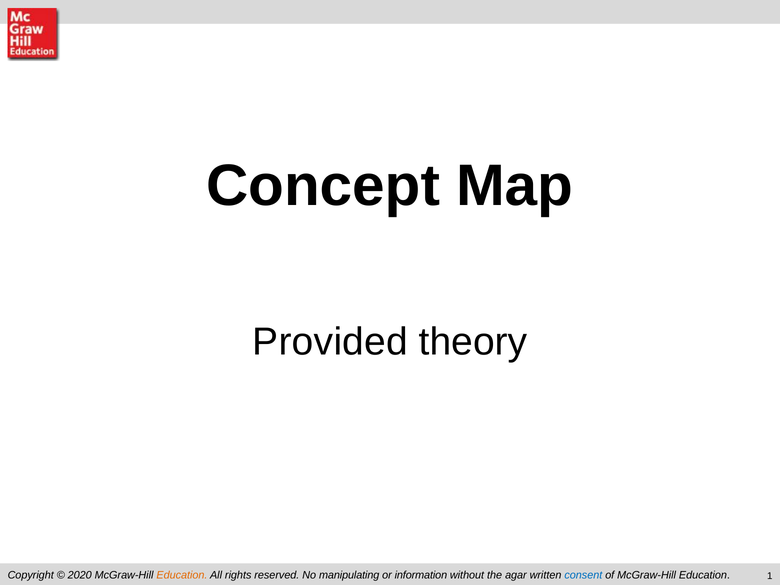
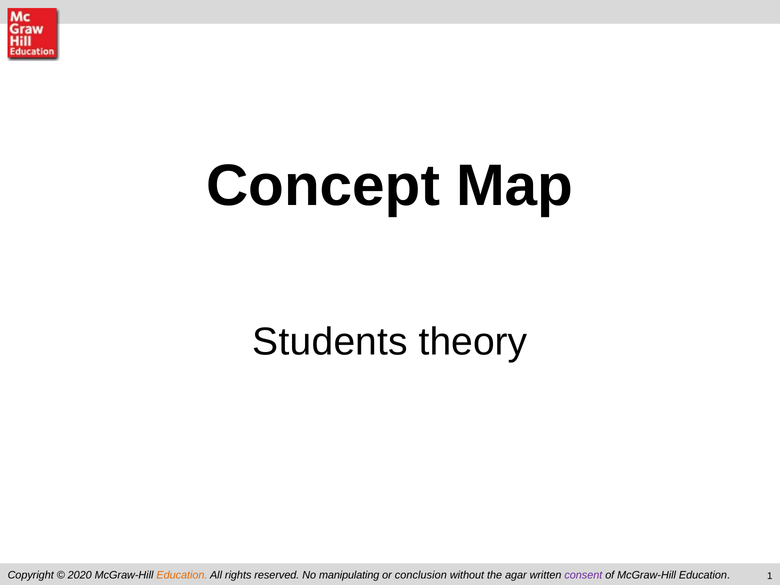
Provided: Provided -> Students
information: information -> conclusion
consent colour: blue -> purple
